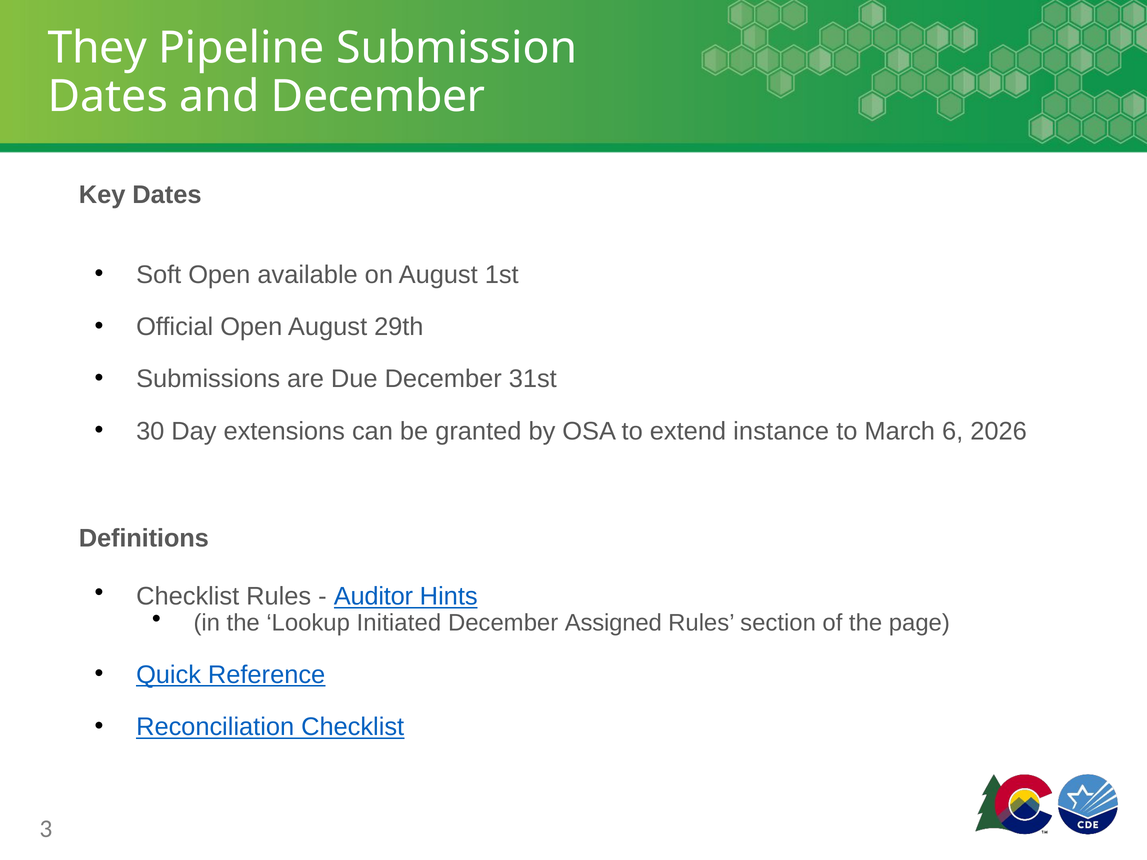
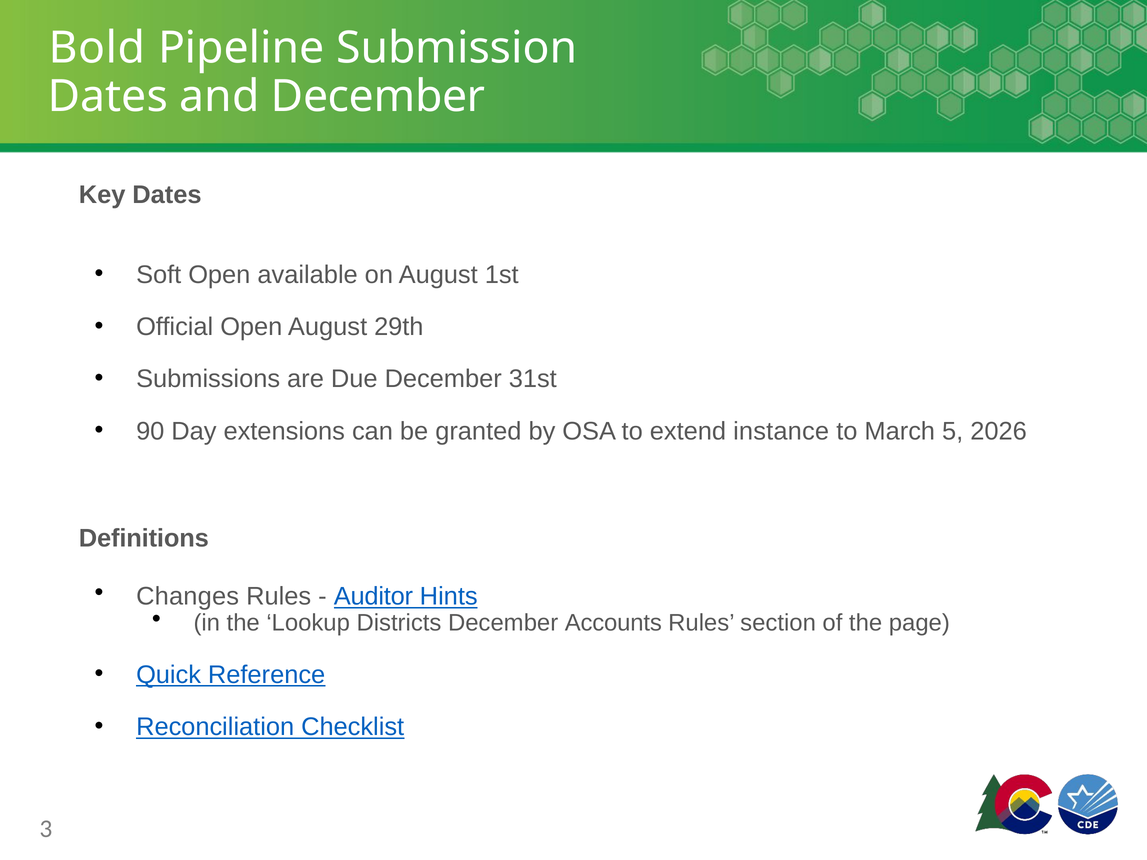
They: They -> Bold
30: 30 -> 90
6: 6 -> 5
Checklist at (188, 597): Checklist -> Changes
Initiated: Initiated -> Districts
Assigned: Assigned -> Accounts
